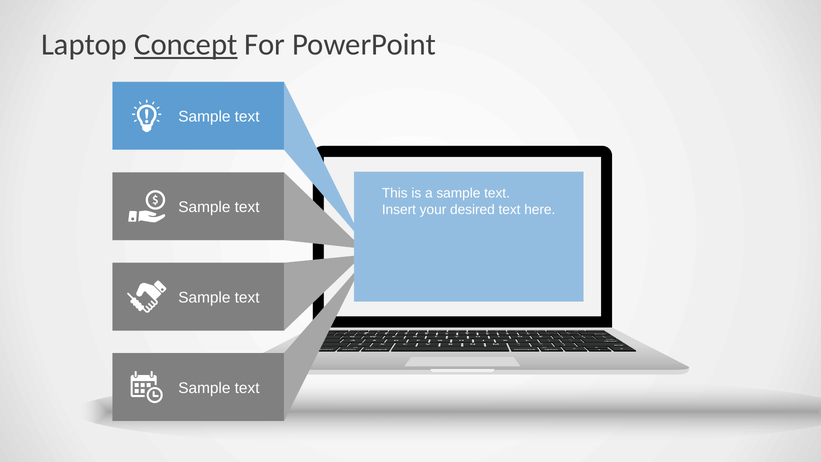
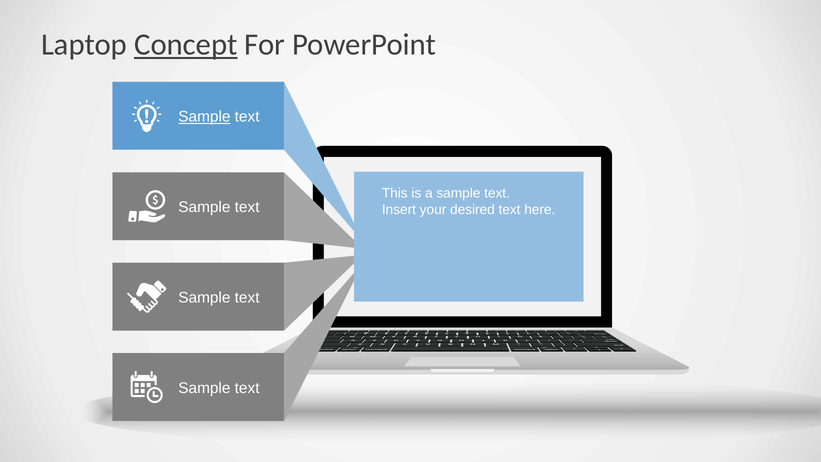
Sample at (204, 117) underline: none -> present
